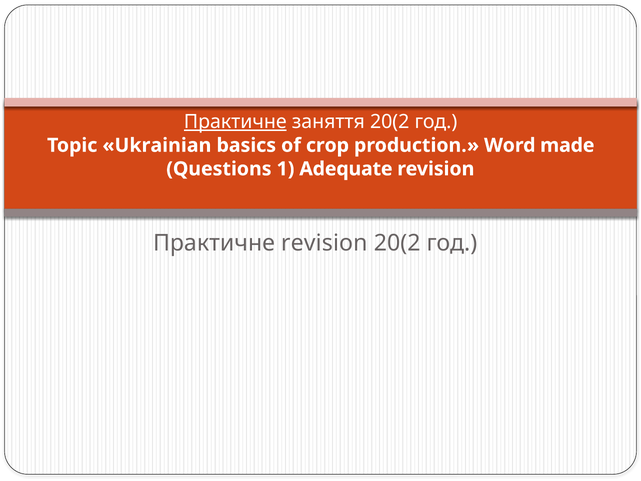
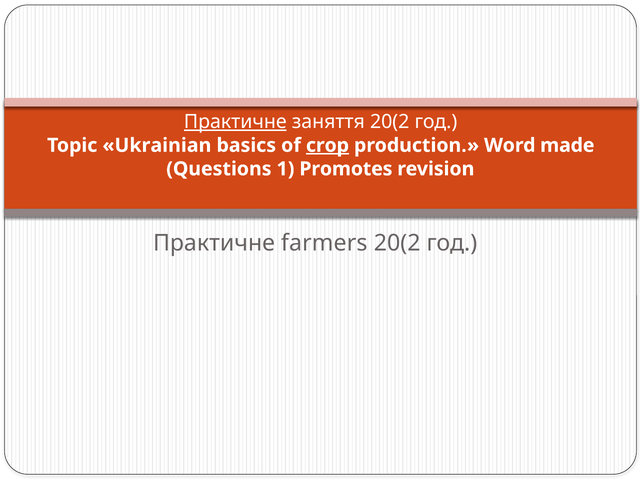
crop underline: none -> present
Adequate: Adequate -> Promotes
Практичне revision: revision -> farmers
